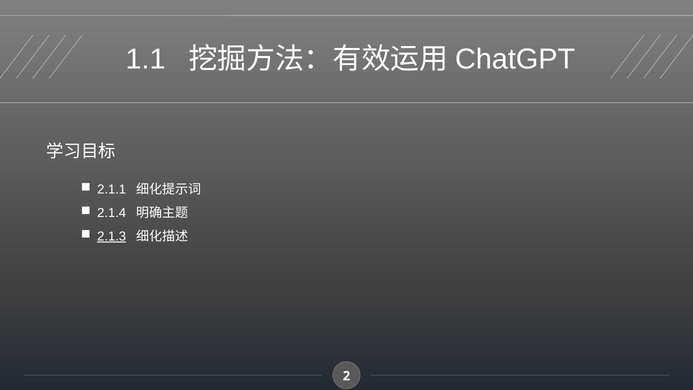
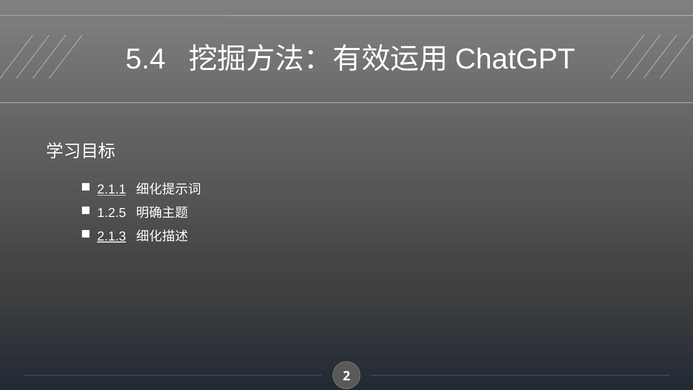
1.1: 1.1 -> 5.4
2.1.1 underline: none -> present
2.1.4: 2.1.4 -> 1.2.5
